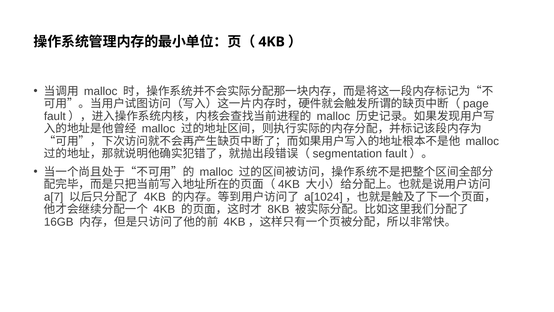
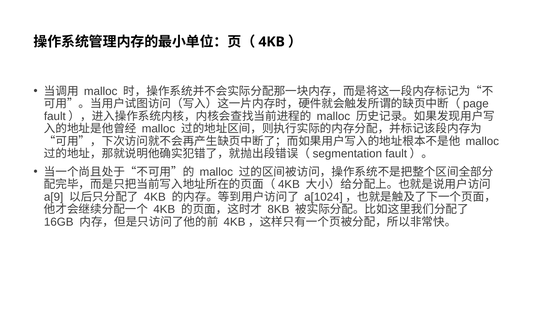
a[7: a[7 -> a[9
